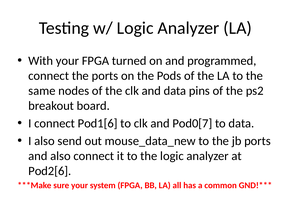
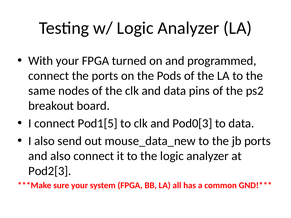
Pod1[6: Pod1[6 -> Pod1[5
Pod0[7: Pod0[7 -> Pod0[3
Pod2[6: Pod2[6 -> Pod2[3
